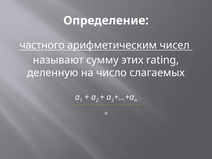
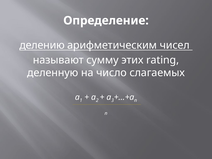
частного: частного -> делению
